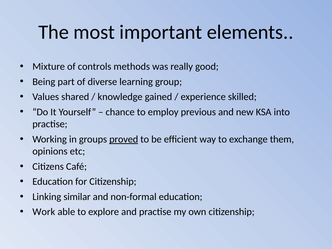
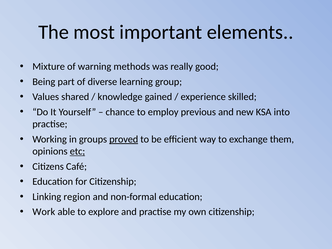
controls: controls -> warning
etc underline: none -> present
similar: similar -> region
